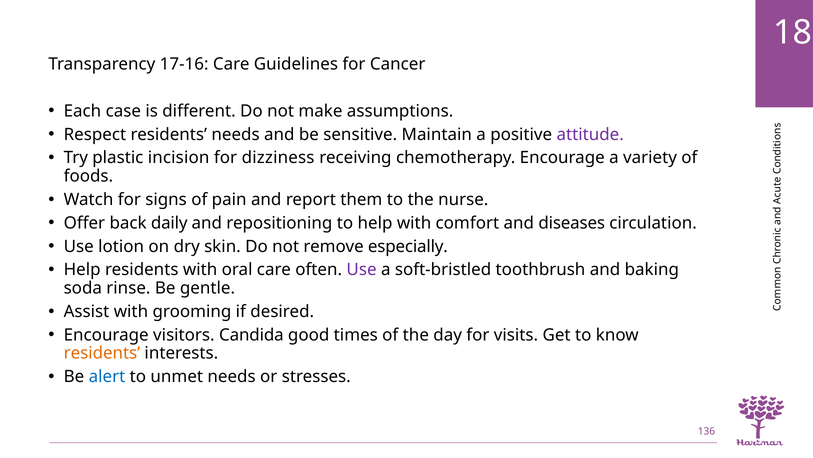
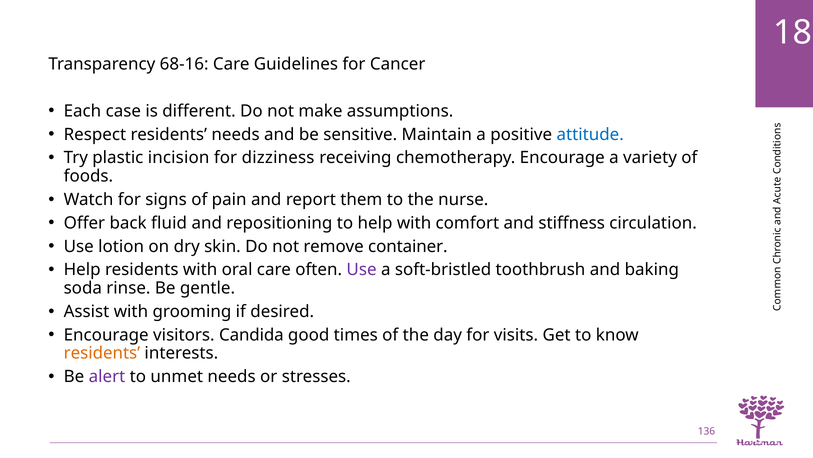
17-16: 17-16 -> 68-16
attitude colour: purple -> blue
daily: daily -> fluid
diseases: diseases -> stiffness
especially: especially -> container
alert colour: blue -> purple
